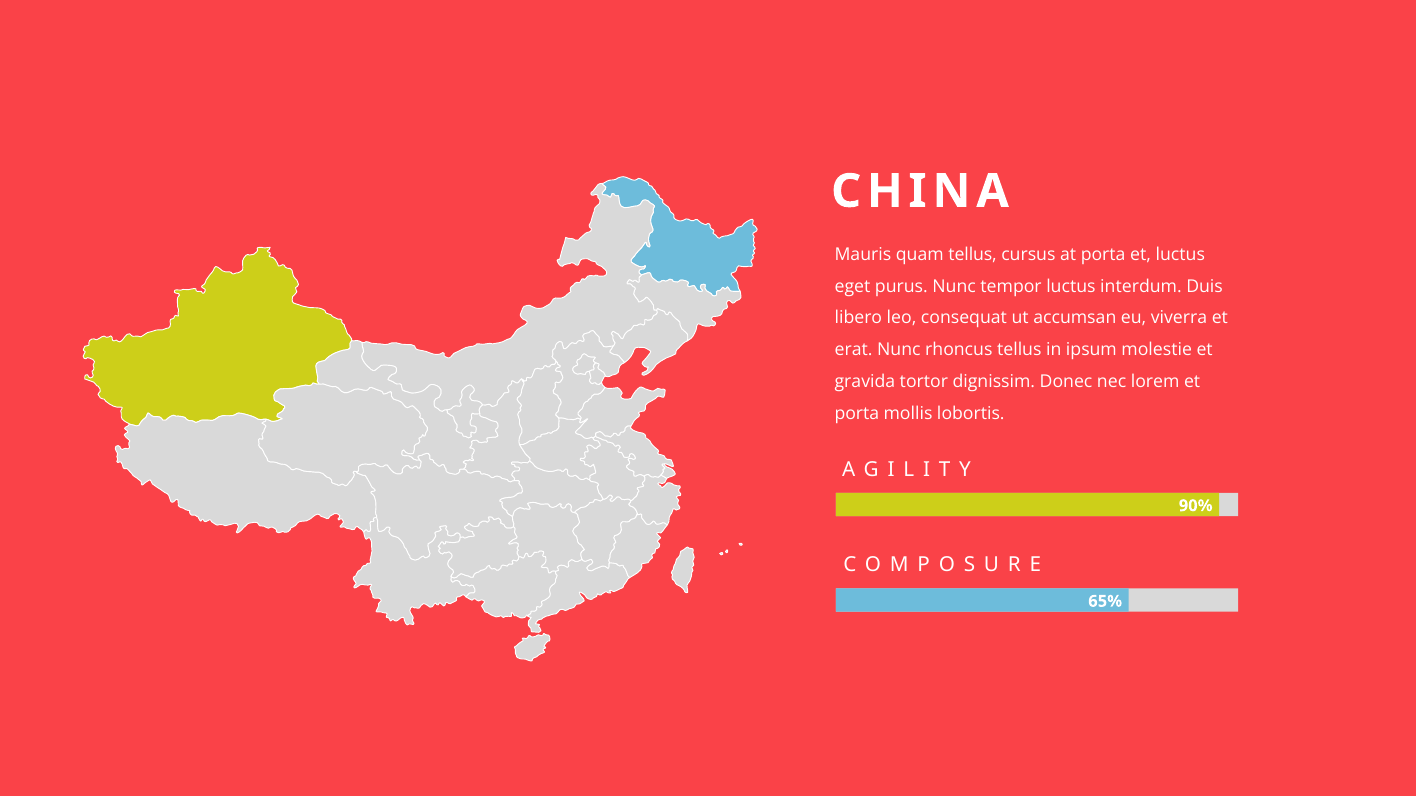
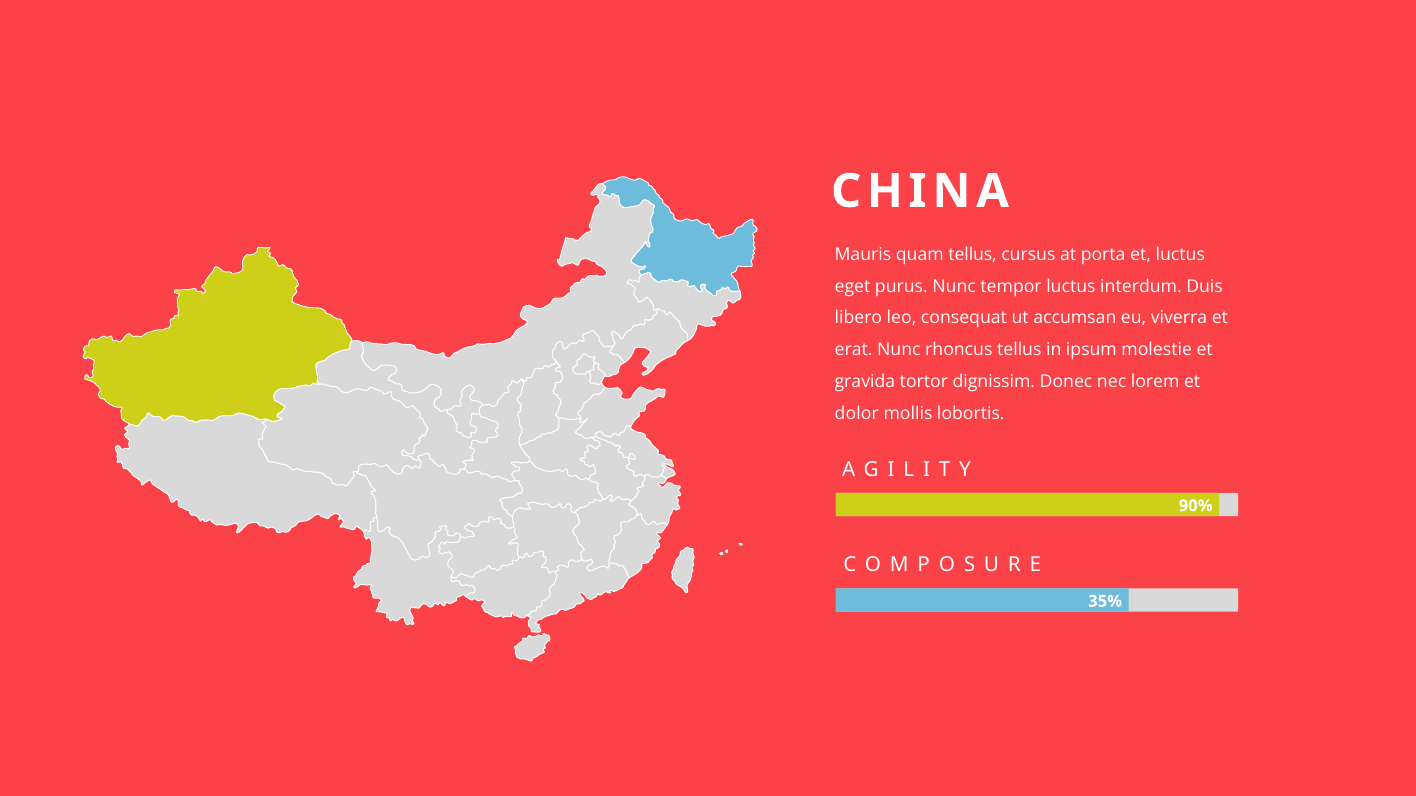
porta at (857, 414): porta -> dolor
65%: 65% -> 35%
